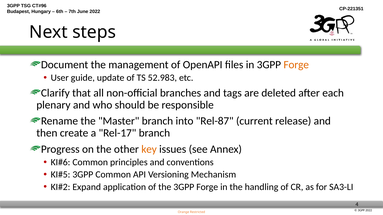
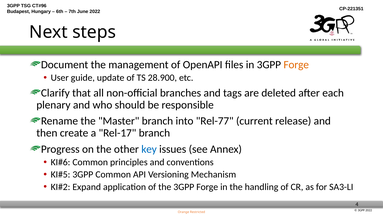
52.983: 52.983 -> 28.900
Rel-87: Rel-87 -> Rel-77
key colour: orange -> blue
